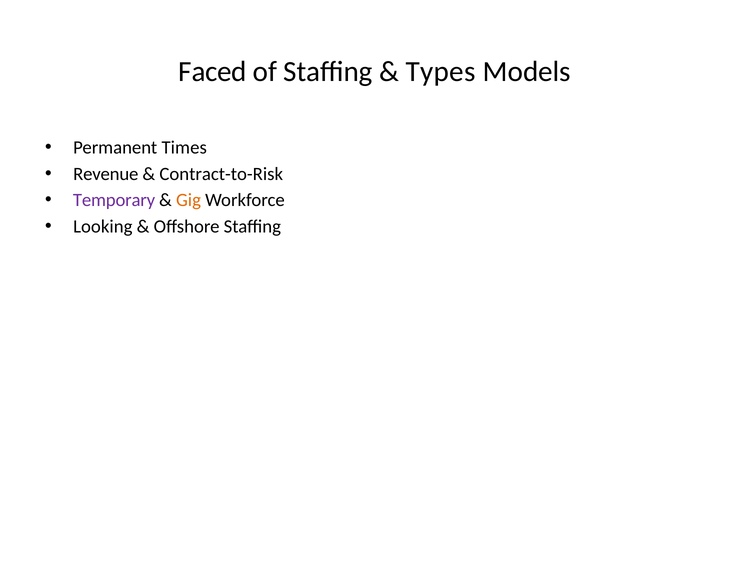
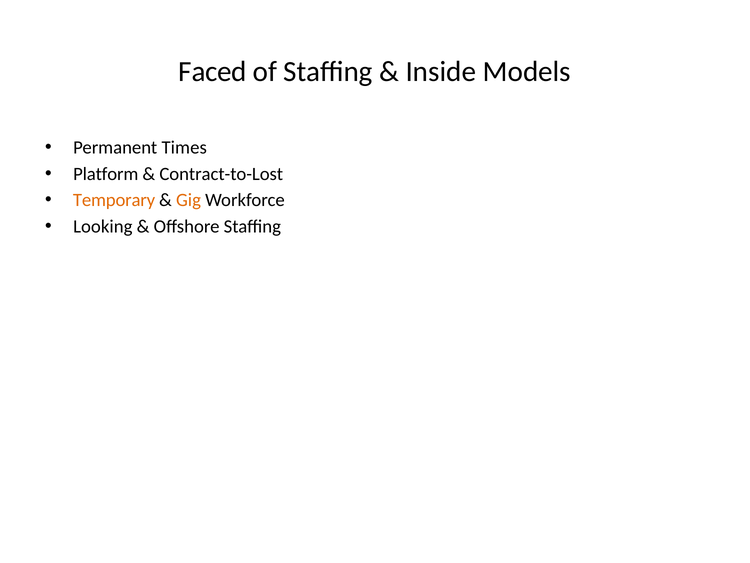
Types: Types -> Inside
Revenue: Revenue -> Platform
Contract-to-Risk: Contract-to-Risk -> Contract-to-Lost
Temporary colour: purple -> orange
